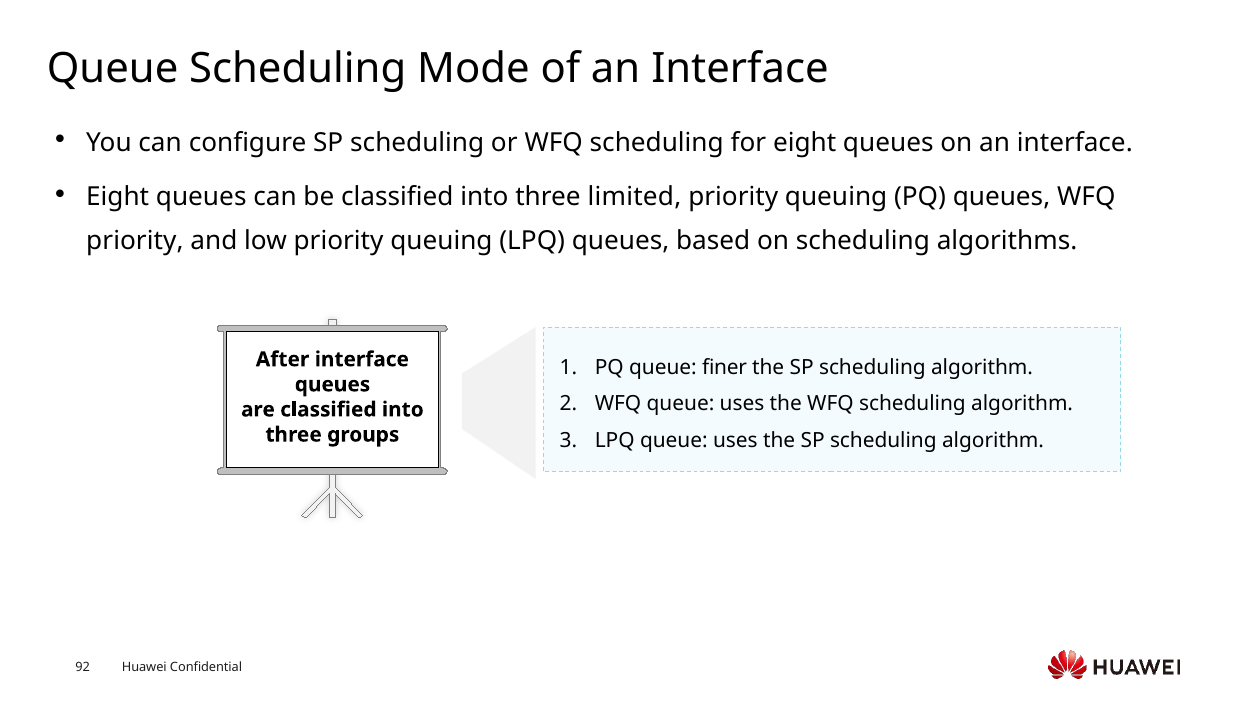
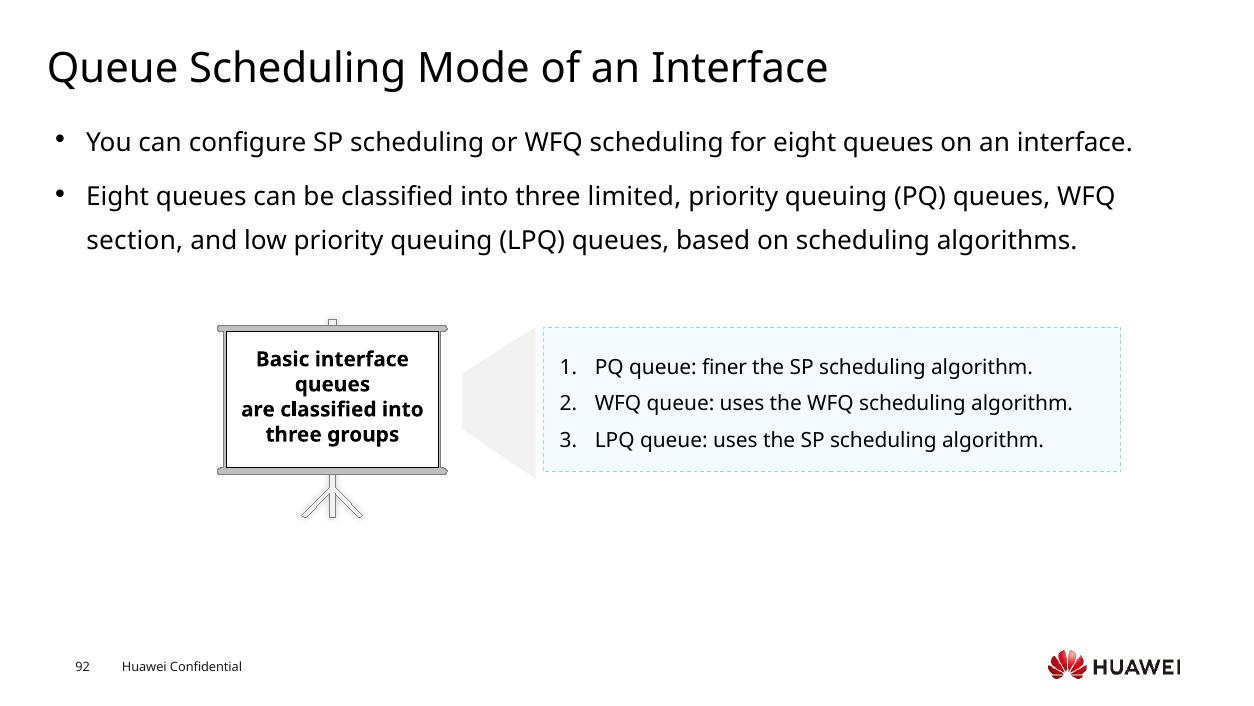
priority at (135, 240): priority -> section
After: After -> Basic
